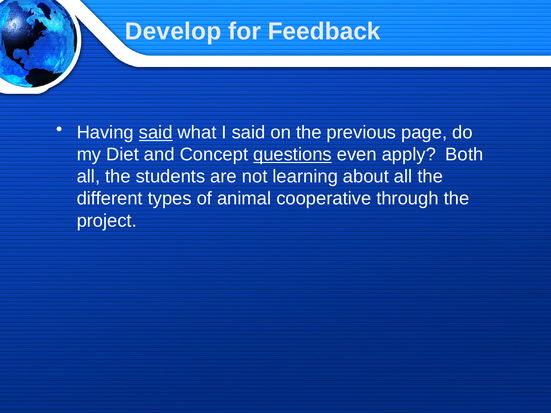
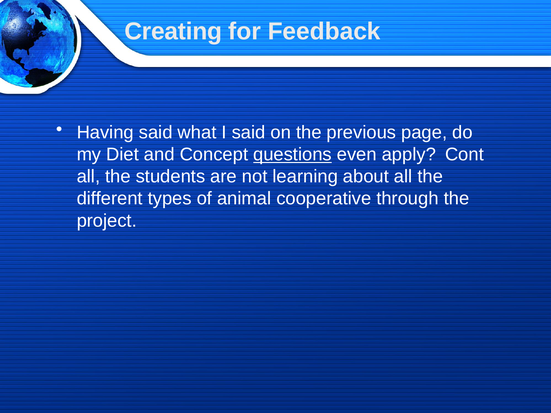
Develop: Develop -> Creating
said at (156, 133) underline: present -> none
Both: Both -> Cont
